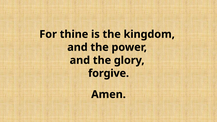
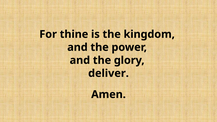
forgive: forgive -> deliver
